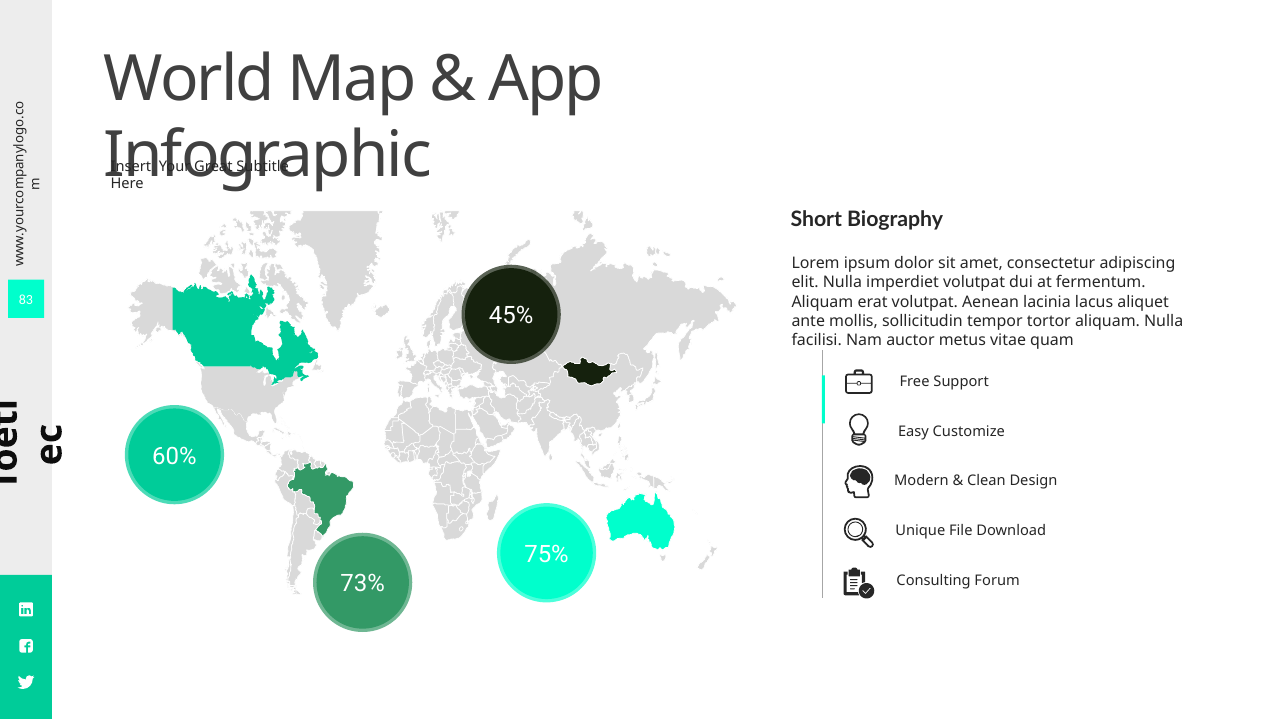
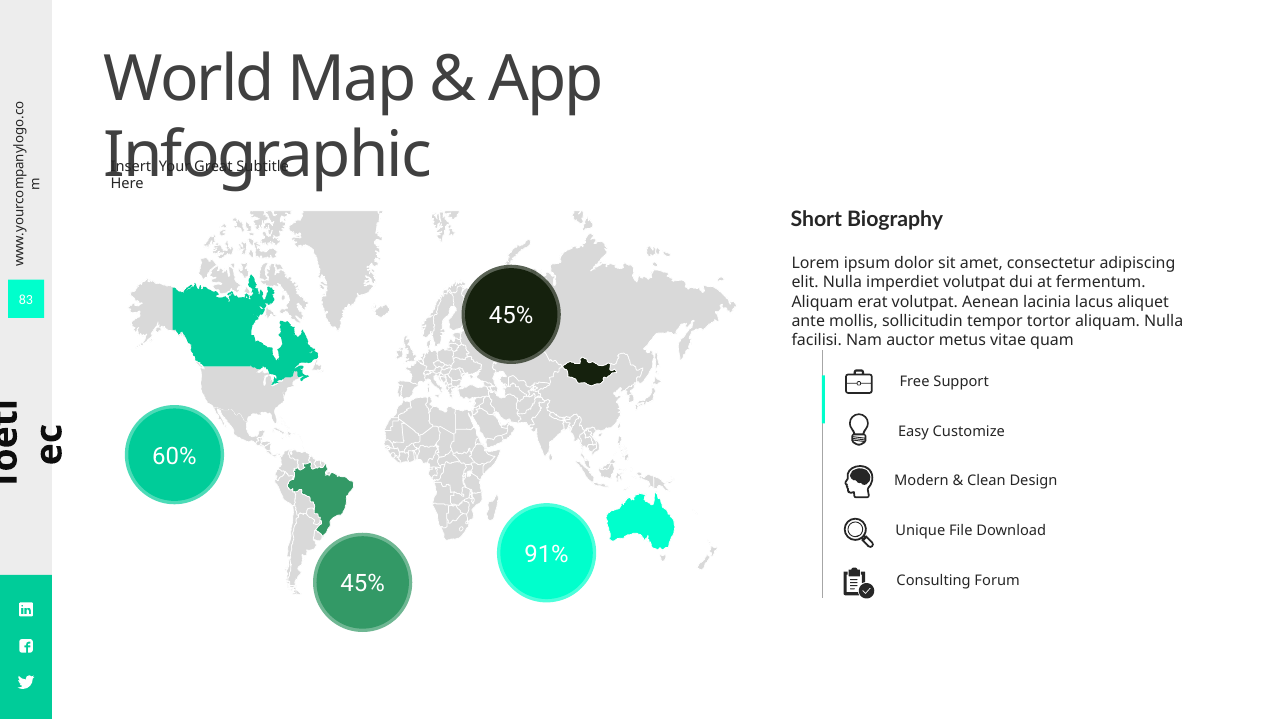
75%: 75% -> 91%
73% at (363, 584): 73% -> 45%
